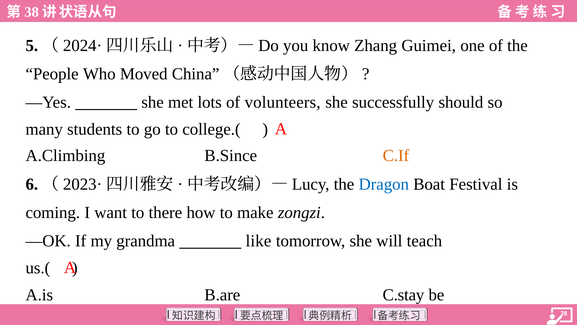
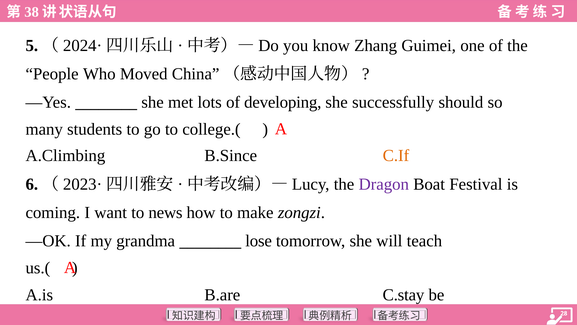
volunteers: volunteers -> developing
Dragon colour: blue -> purple
there: there -> news
like: like -> lose
